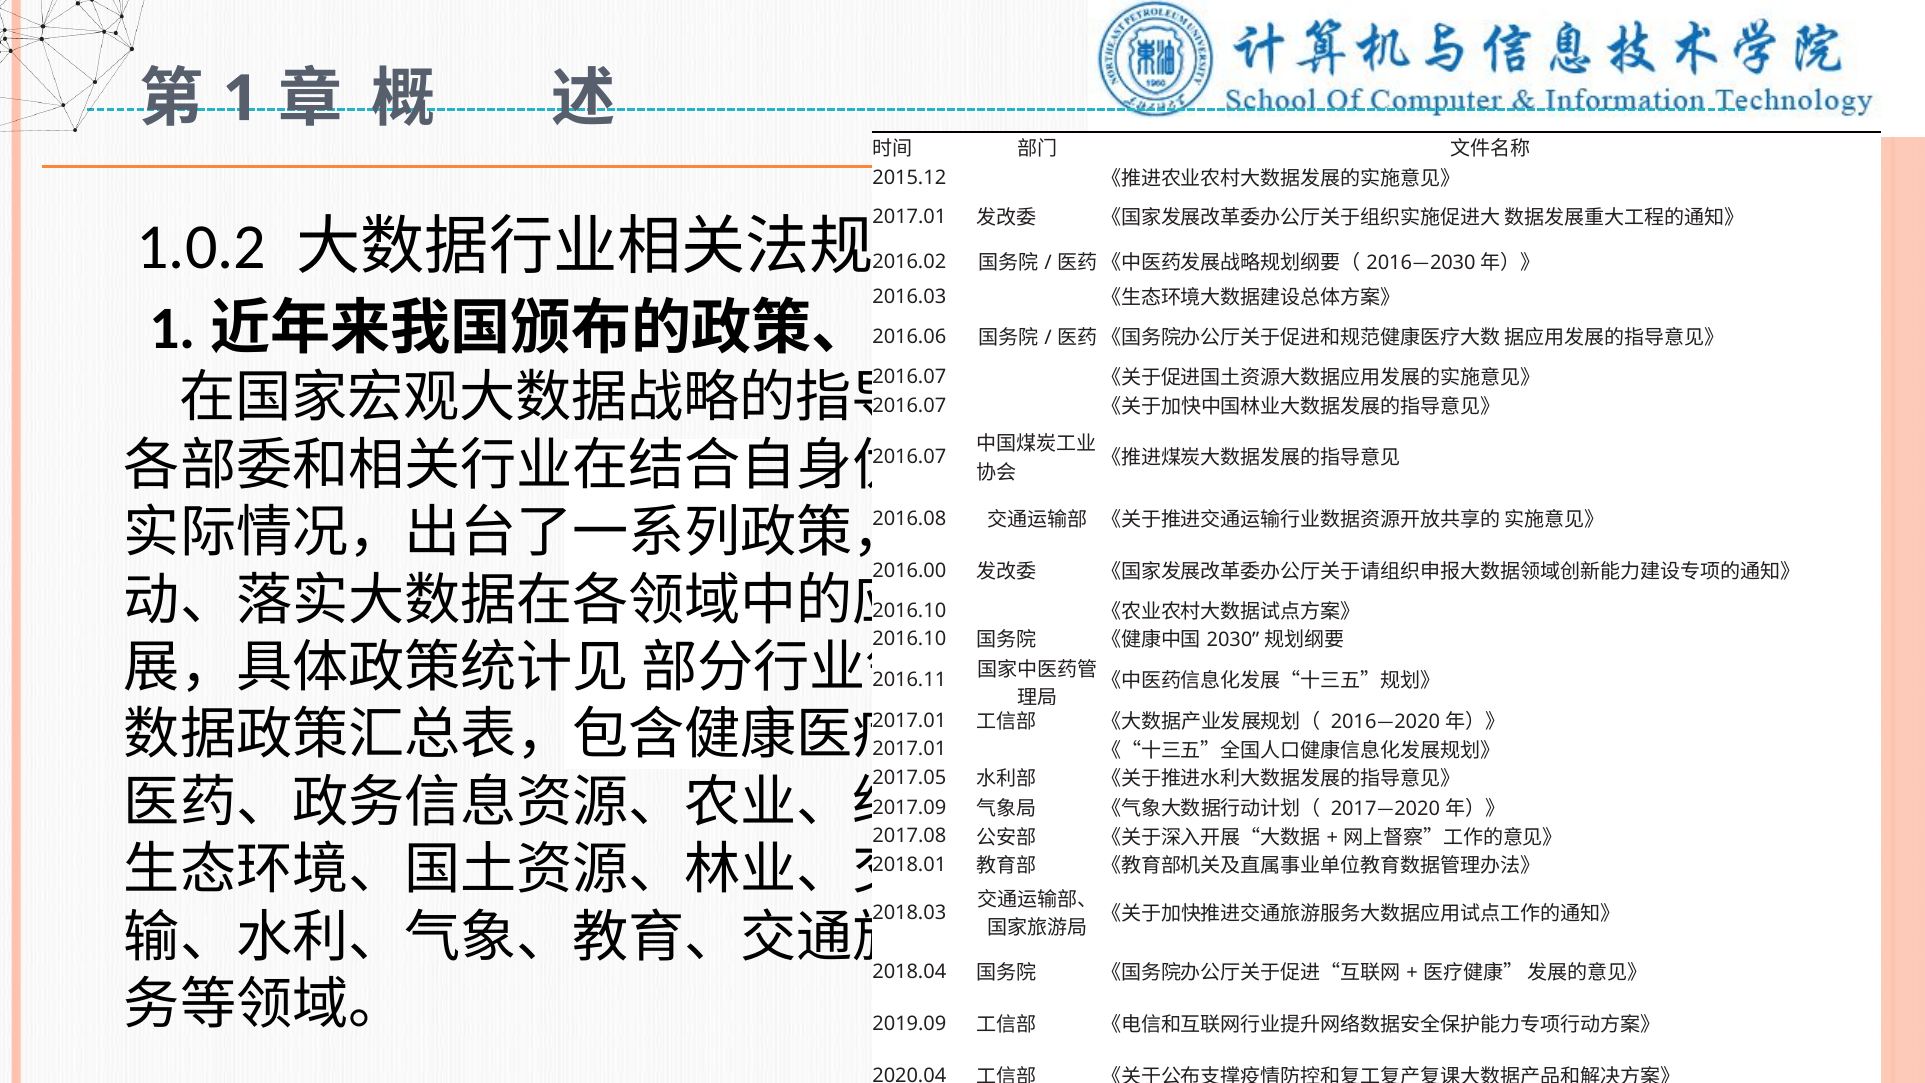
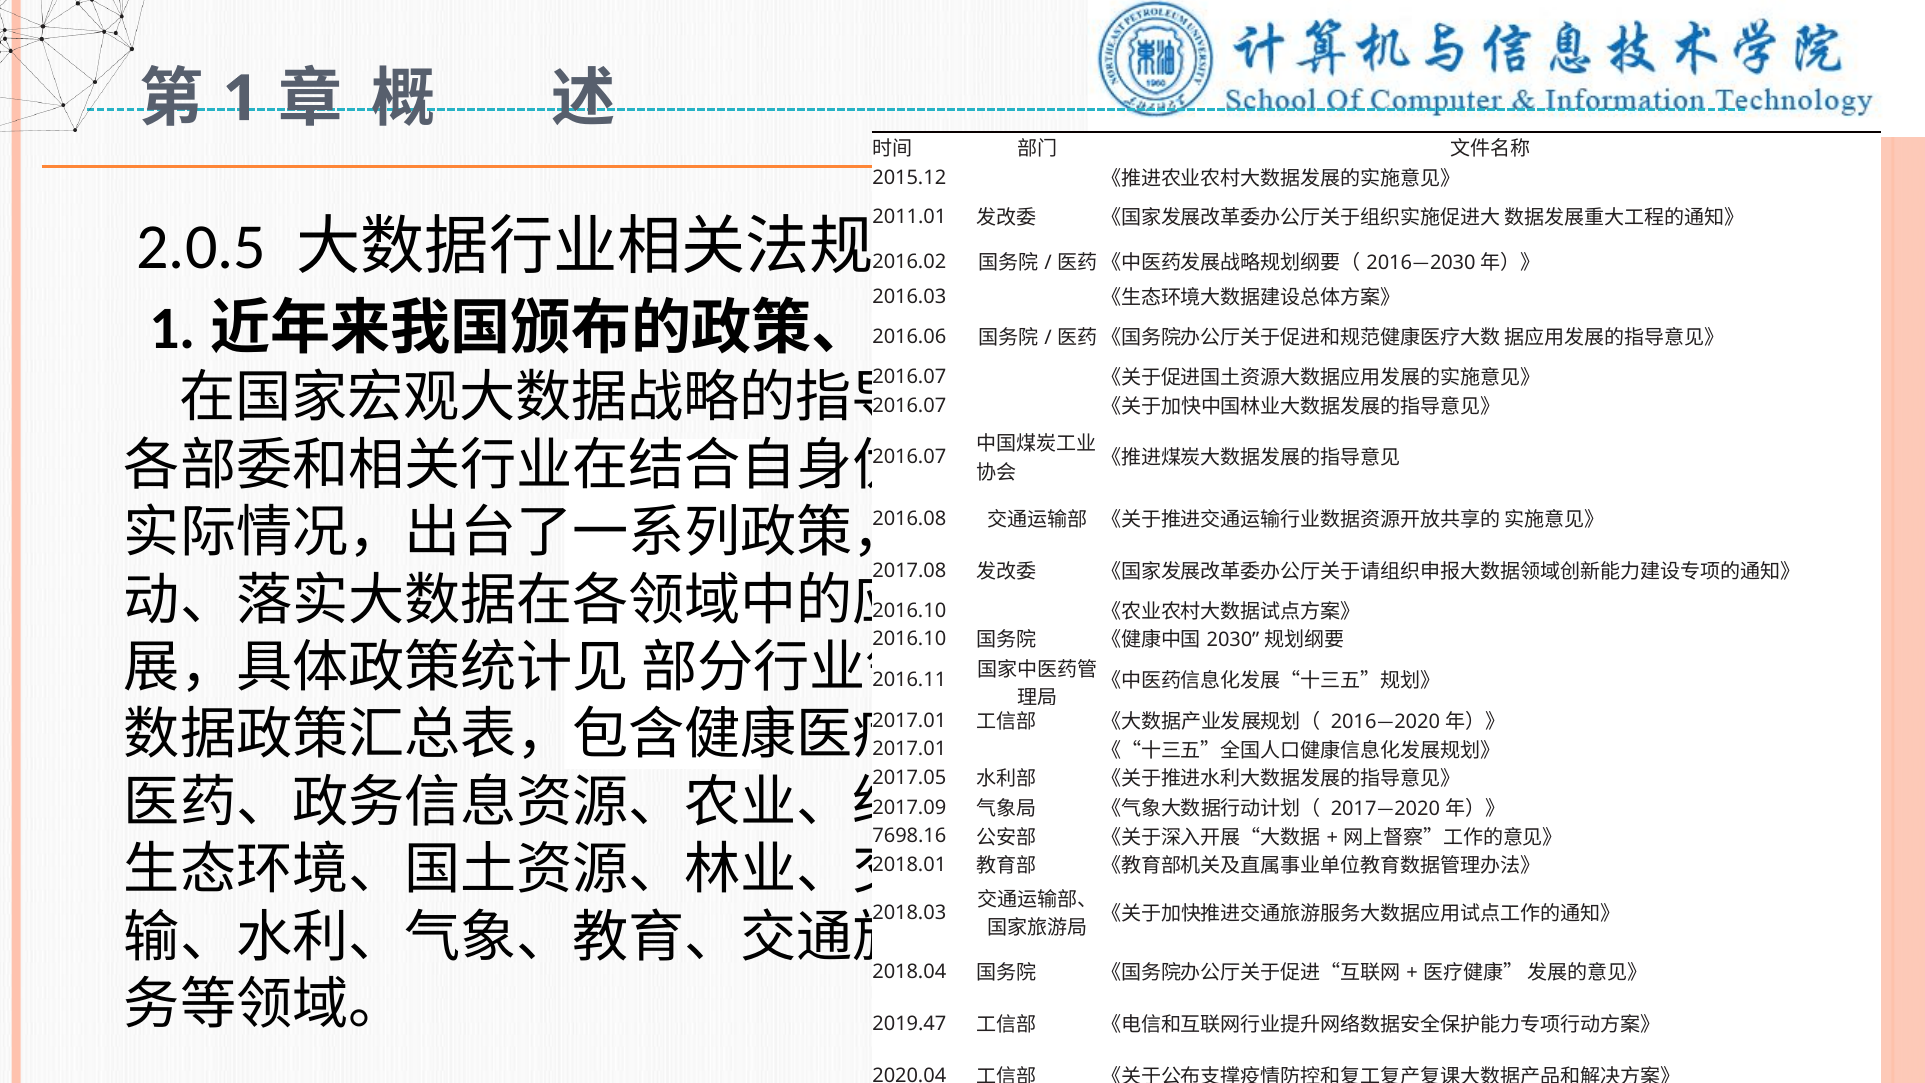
2017.01 at (909, 217): 2017.01 -> 2011.01
1.0.2: 1.0.2 -> 2.0.5
2016.00: 2016.00 -> 2017.08
2017.08: 2017.08 -> 7698.16
2019.09: 2019.09 -> 2019.47
